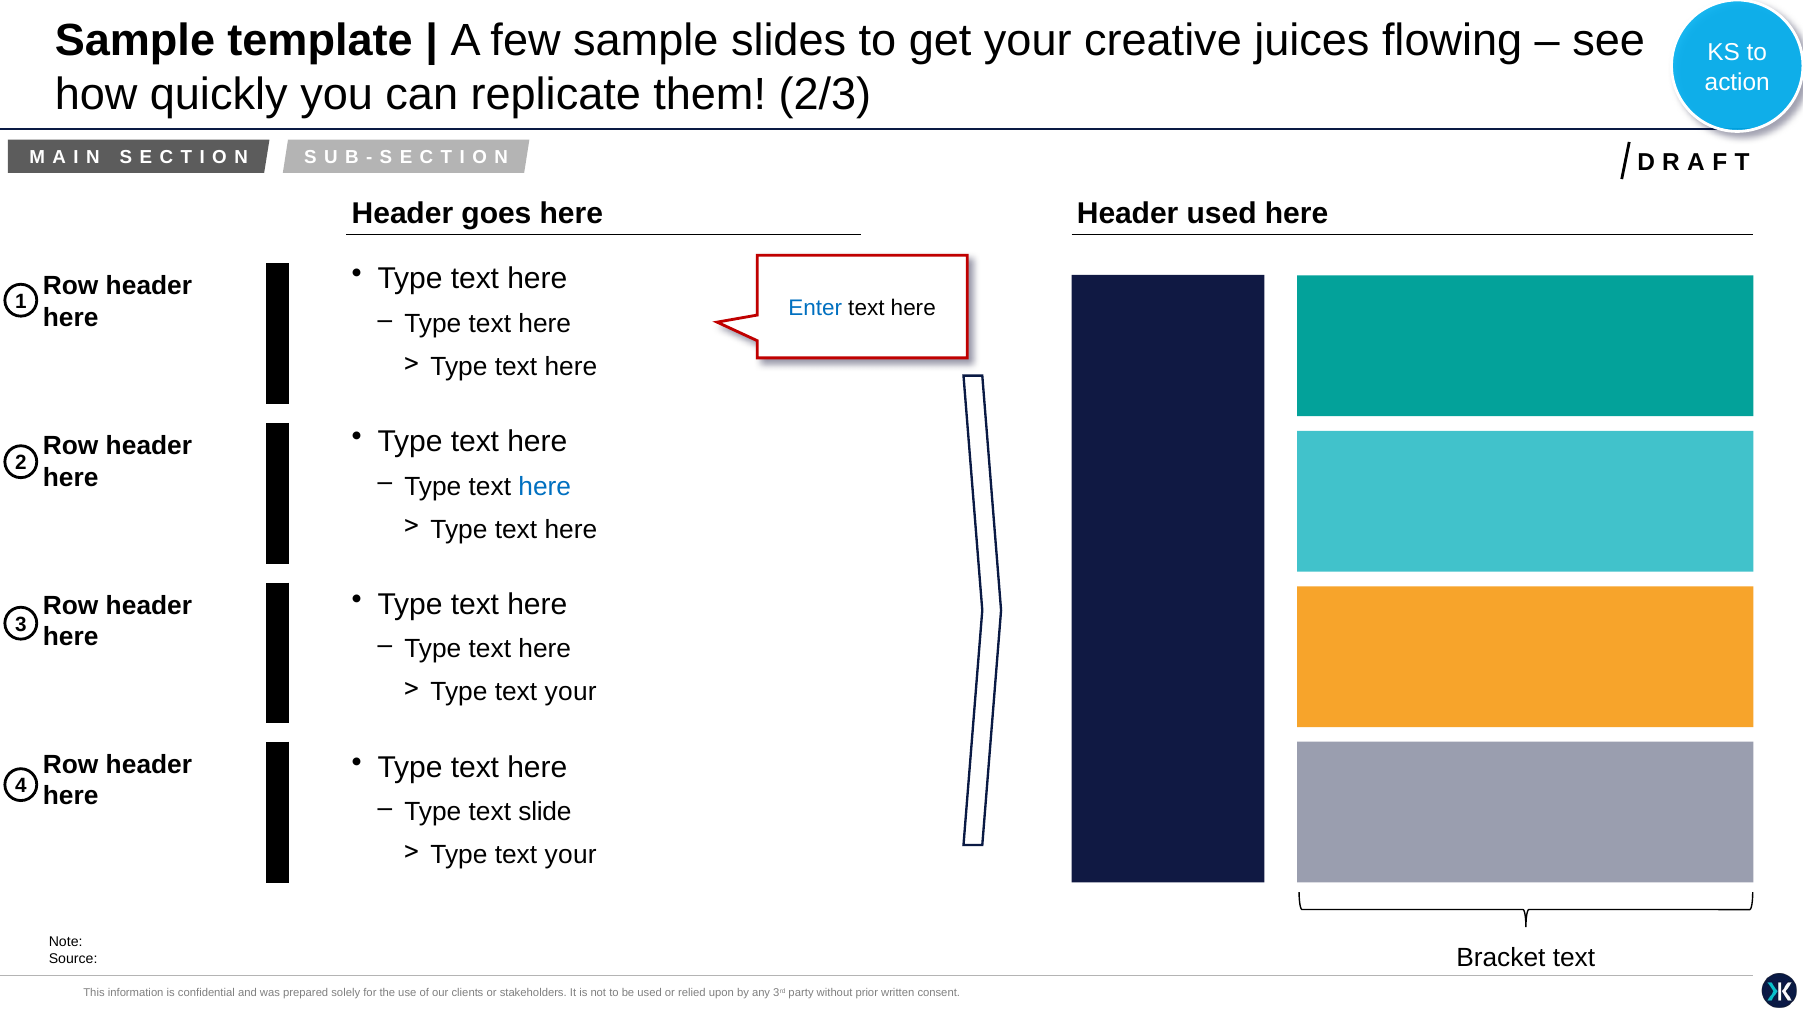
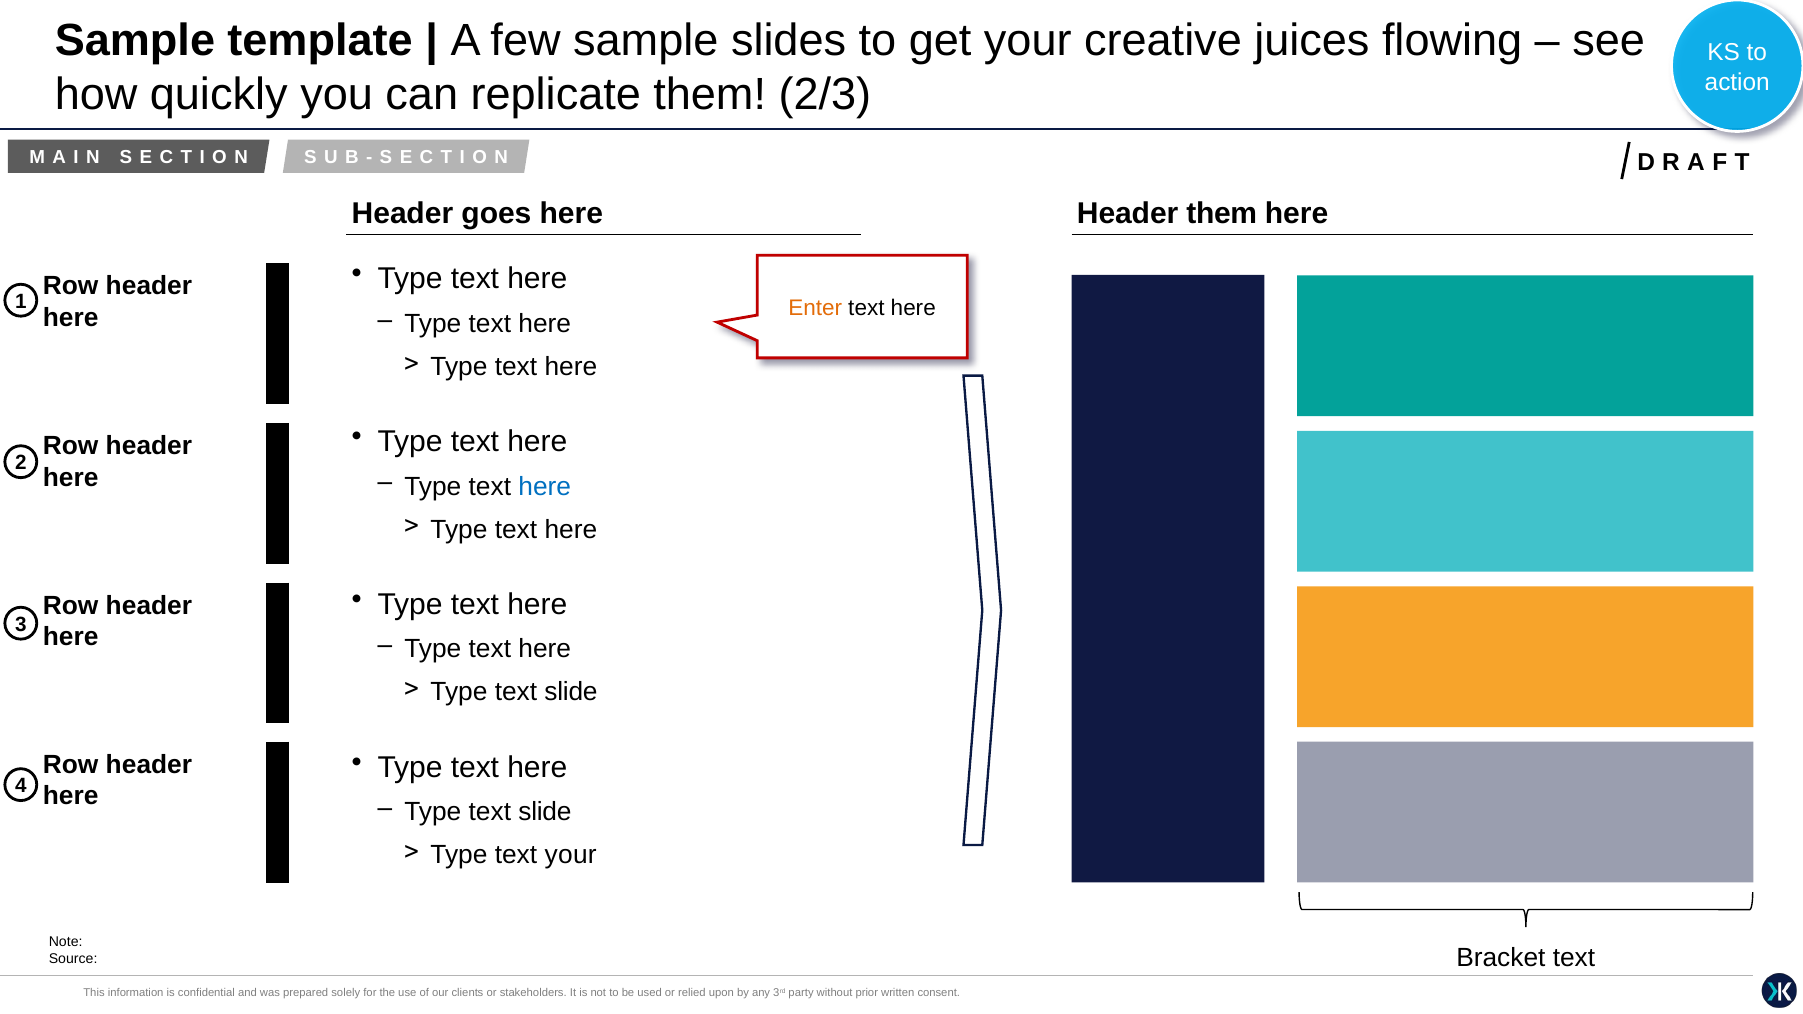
Header used: used -> them
Enter colour: blue -> orange
your at (571, 692): your -> slide
